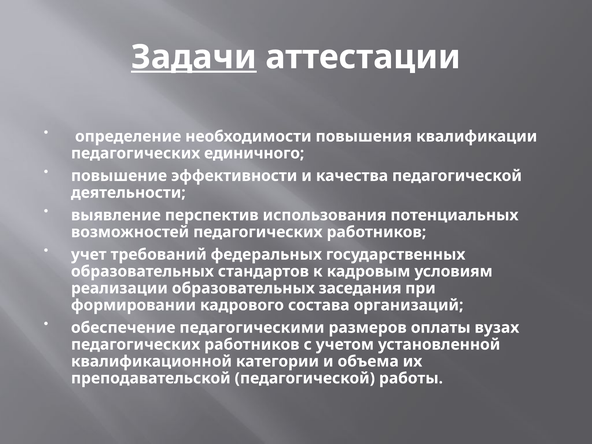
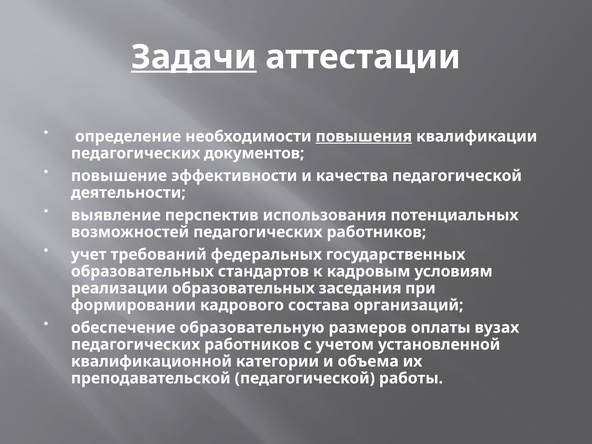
повышения underline: none -> present
единичного: единичного -> документов
педагогическими: педагогическими -> образовательную
